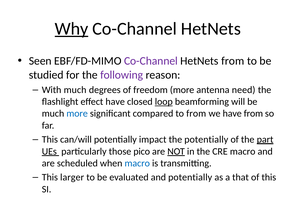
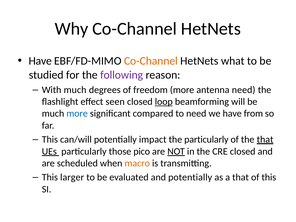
Why underline: present -> none
Seen at (40, 61): Seen -> Have
Co-Channel at (151, 61) colour: purple -> orange
HetNets from: from -> what
effect have: have -> seen
to from: from -> need
the potentially: potentially -> particularly
the part: part -> that
CRE macro: macro -> closed
macro at (137, 163) colour: blue -> orange
